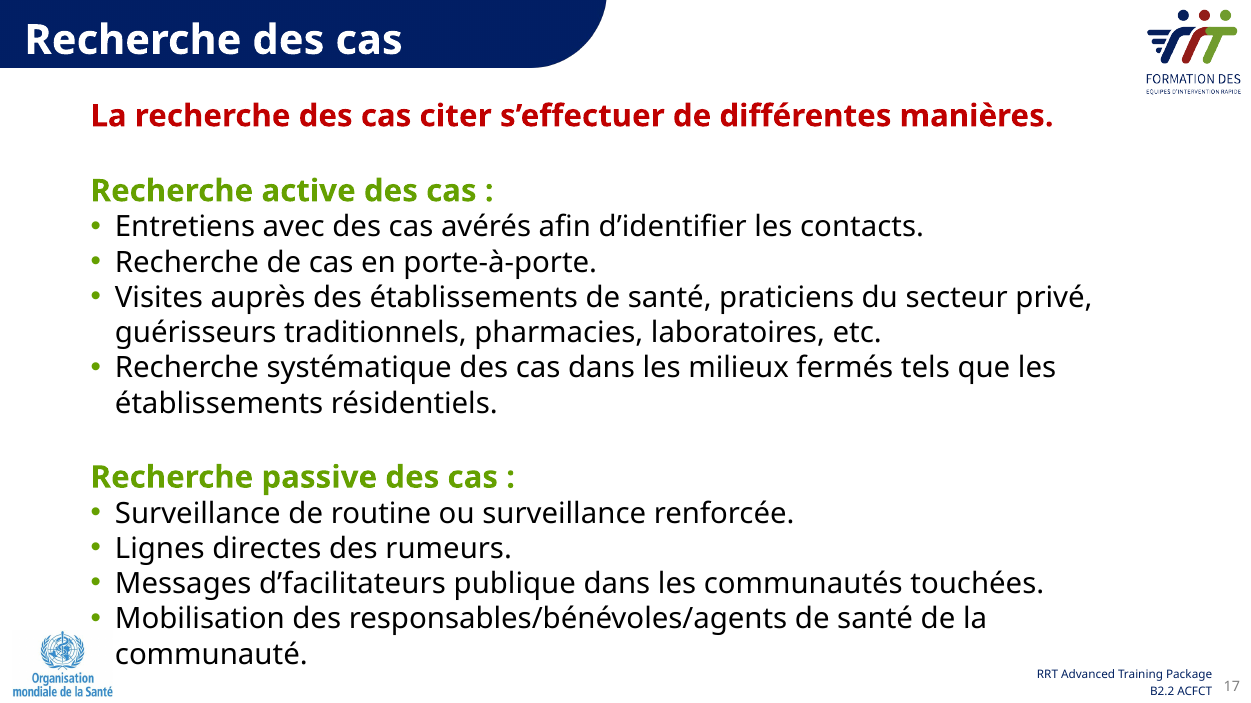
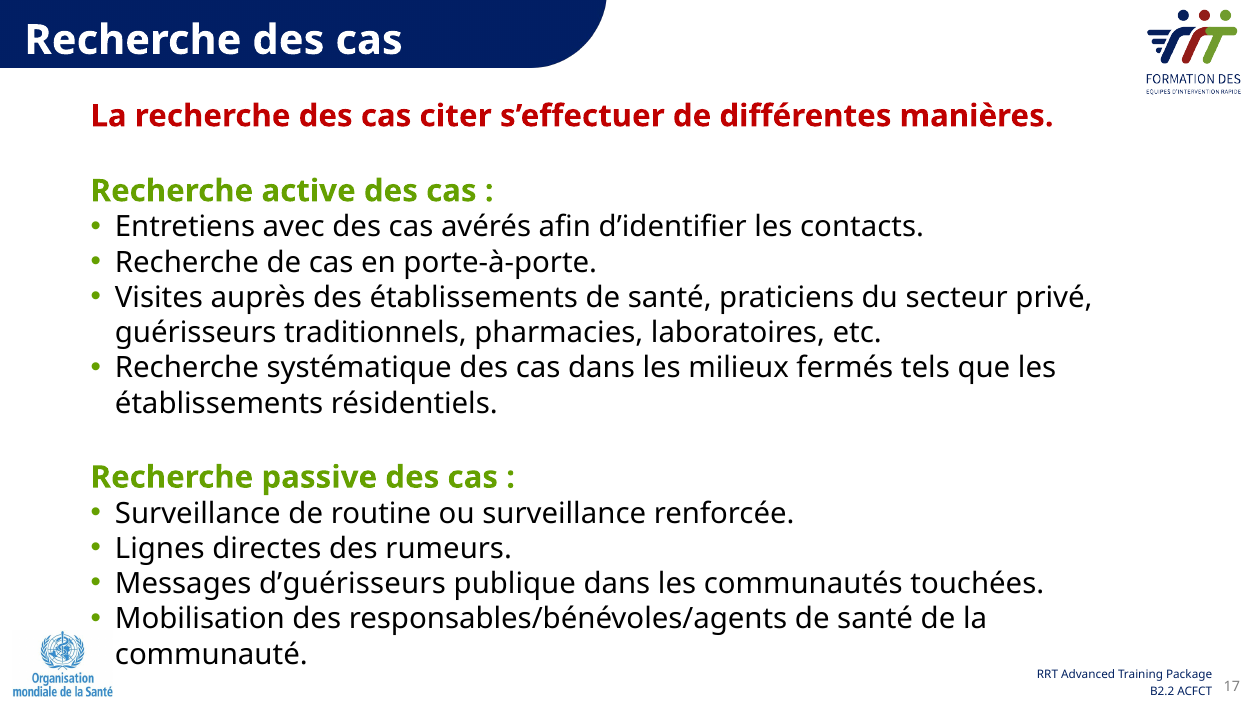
d’facilitateurs: d’facilitateurs -> d’guérisseurs
